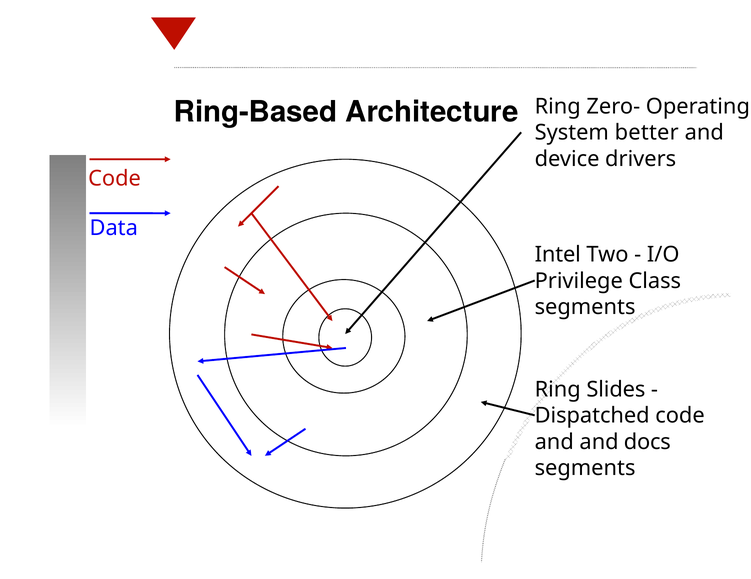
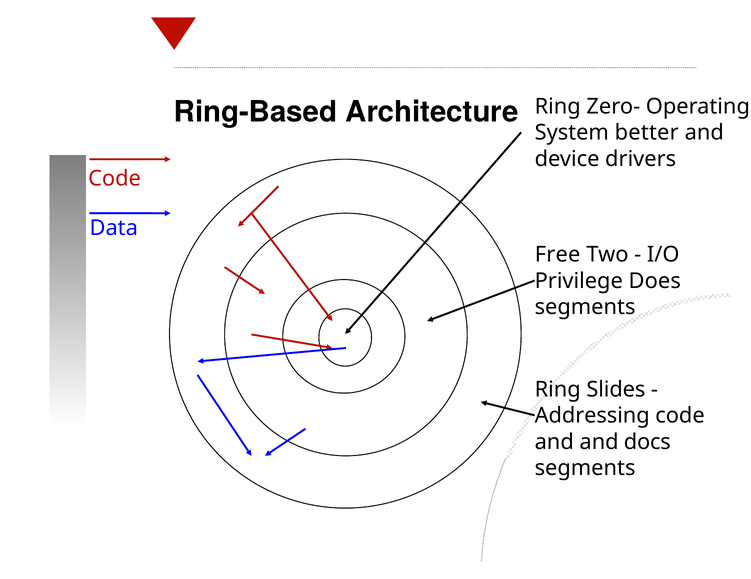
Intel: Intel -> Free
Class: Class -> Does
Dispatched: Dispatched -> Addressing
